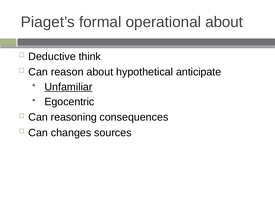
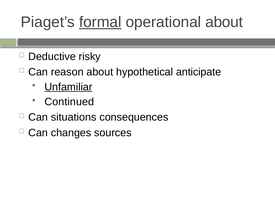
formal underline: none -> present
think: think -> risky
Egocentric: Egocentric -> Continued
reasoning: reasoning -> situations
